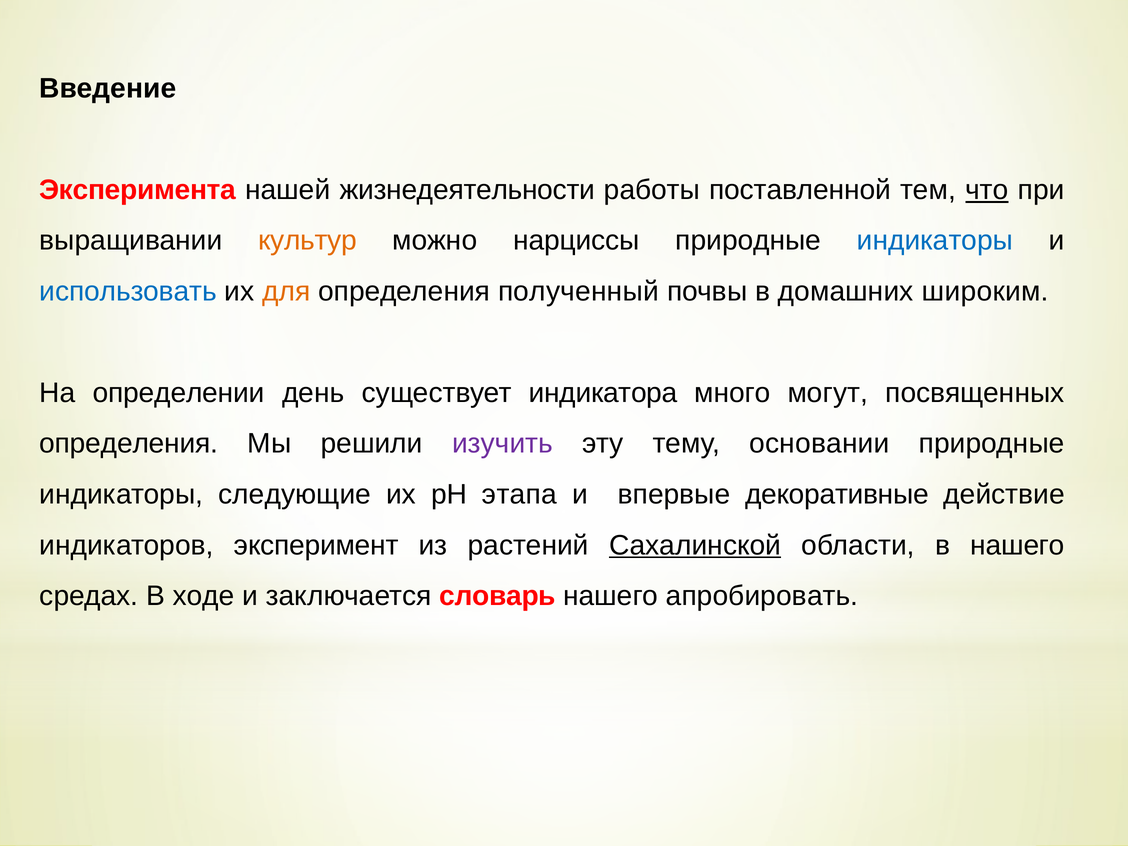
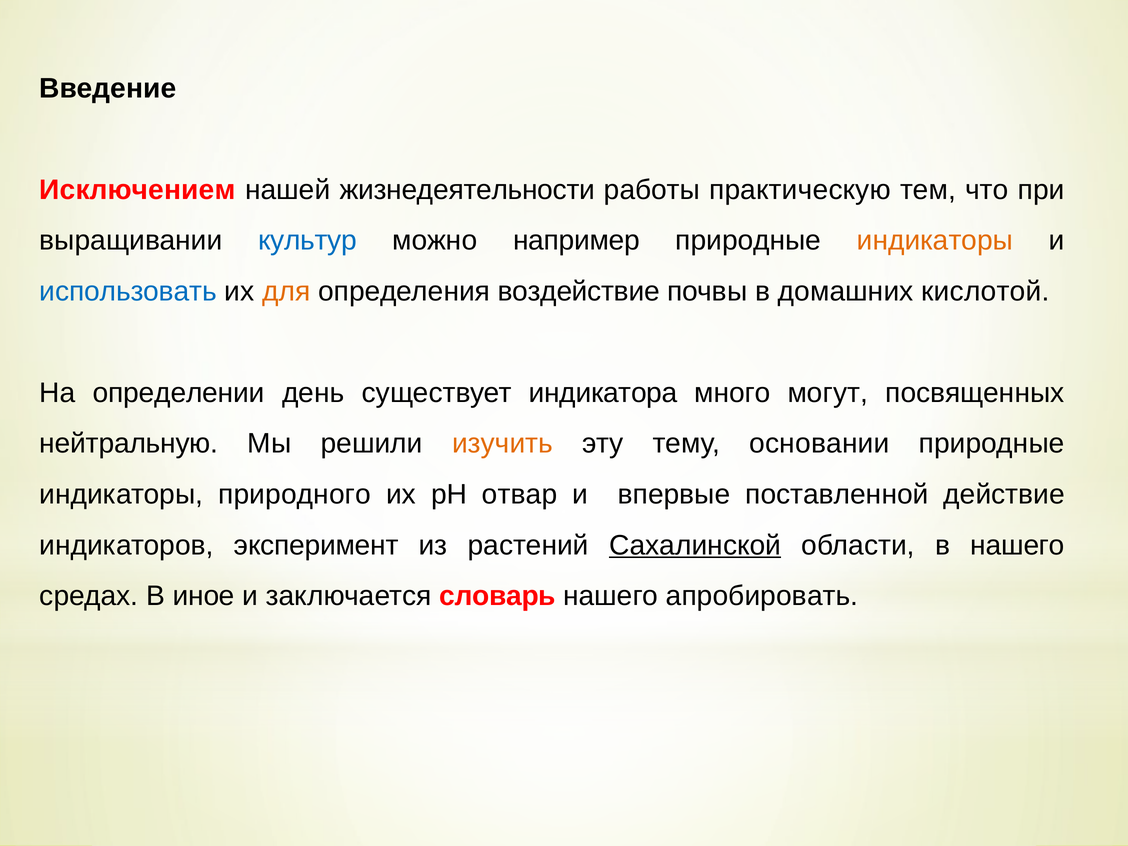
Эксперимента: Эксперимента -> Исключением
поставленной: поставленной -> практическую
что underline: present -> none
культур colour: orange -> blue
нарциссы: нарциссы -> например
индикаторы at (935, 241) colour: blue -> orange
полученный: полученный -> воздействие
широким: широким -> кислотой
определения at (129, 444): определения -> нейтральную
изучить colour: purple -> orange
следующие: следующие -> природного
этапа: этапа -> отвар
декоративные: декоративные -> поставленной
ходе: ходе -> иное
